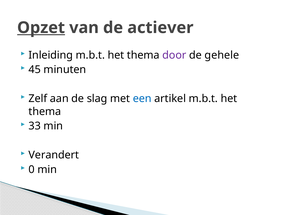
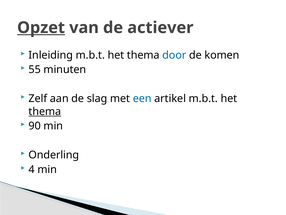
door colour: purple -> blue
gehele: gehele -> komen
45: 45 -> 55
thema at (45, 111) underline: none -> present
33: 33 -> 90
Verandert: Verandert -> Onderling
0: 0 -> 4
